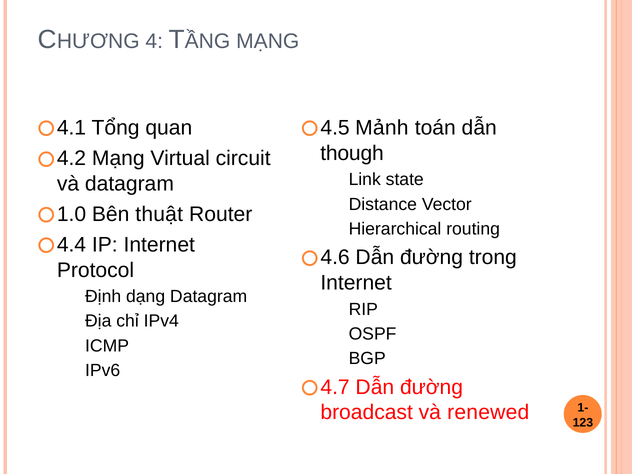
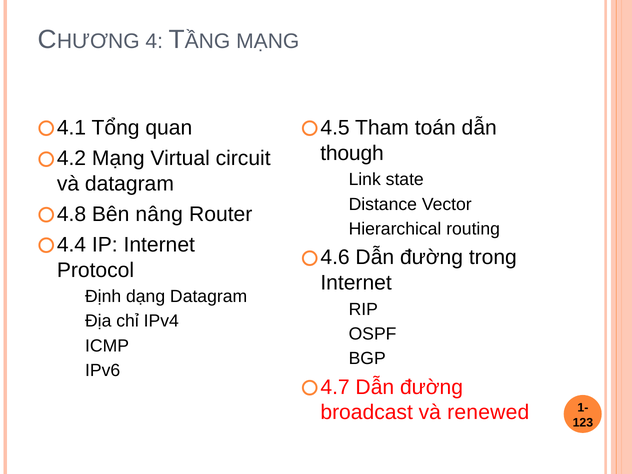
Mảnh: Mảnh -> Tham
1.0: 1.0 -> 4.8
thuật: thuật -> nâng
